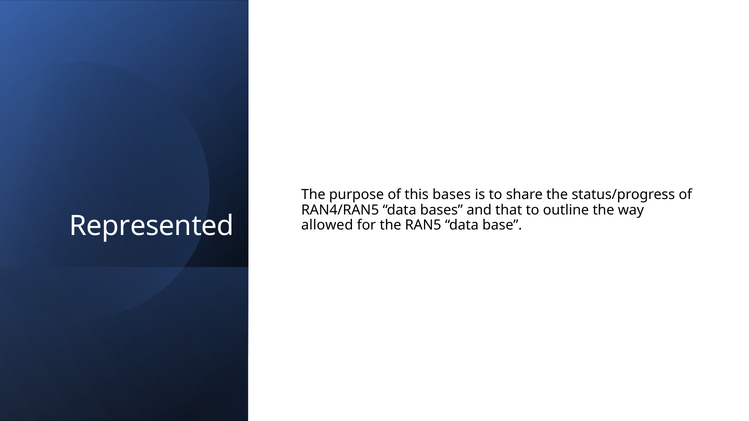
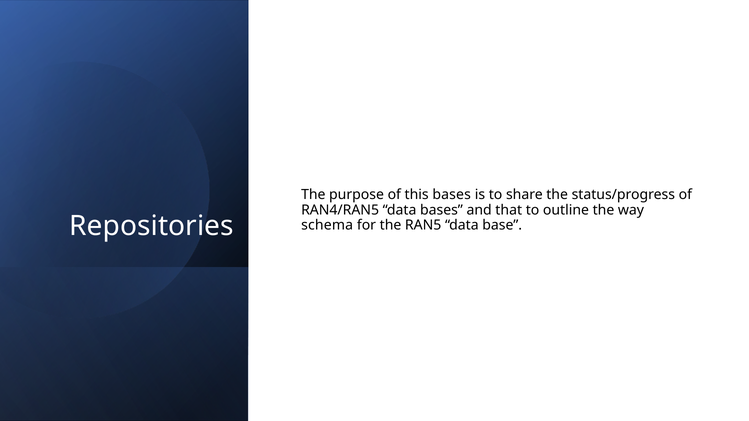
Represented: Represented -> Repositories
allowed: allowed -> schema
